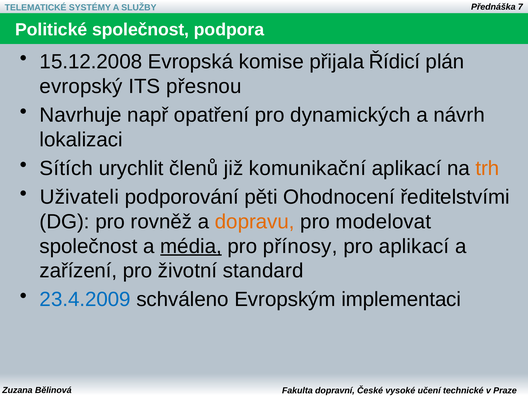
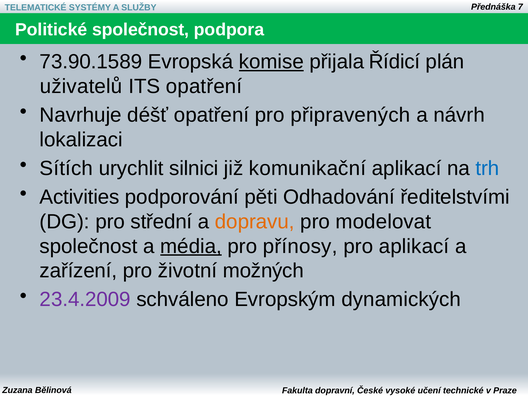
15.12.2008: 15.12.2008 -> 73.90.1589
komise underline: none -> present
evropský: evropský -> uživatelů
ITS přesnou: přesnou -> opatření
např: např -> déšť
dynamických: dynamických -> připravených
členů: členů -> silnici
trh colour: orange -> blue
Uživateli: Uživateli -> Activities
Ohodnocení: Ohodnocení -> Odhadování
rovněž: rovněž -> střední
standard: standard -> možných
23.4.2009 colour: blue -> purple
implementaci: implementaci -> dynamických
